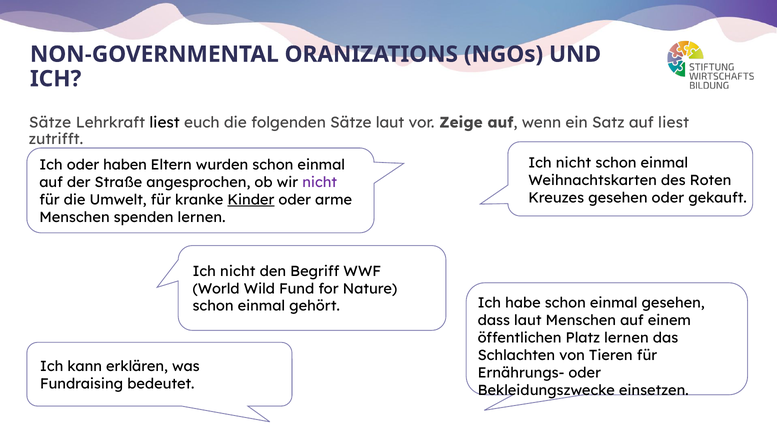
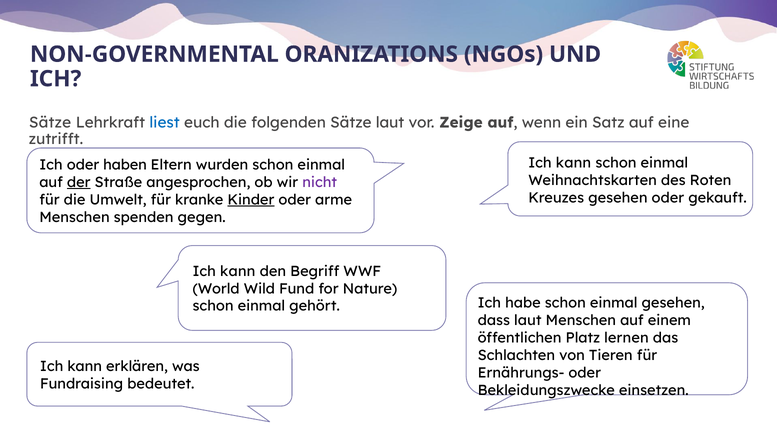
liest at (165, 122) colour: black -> blue
auf liest: liest -> eine
nicht at (573, 163): nicht -> kann
der underline: none -> present
spenden lernen: lernen -> gegen
nicht at (238, 271): nicht -> kann
